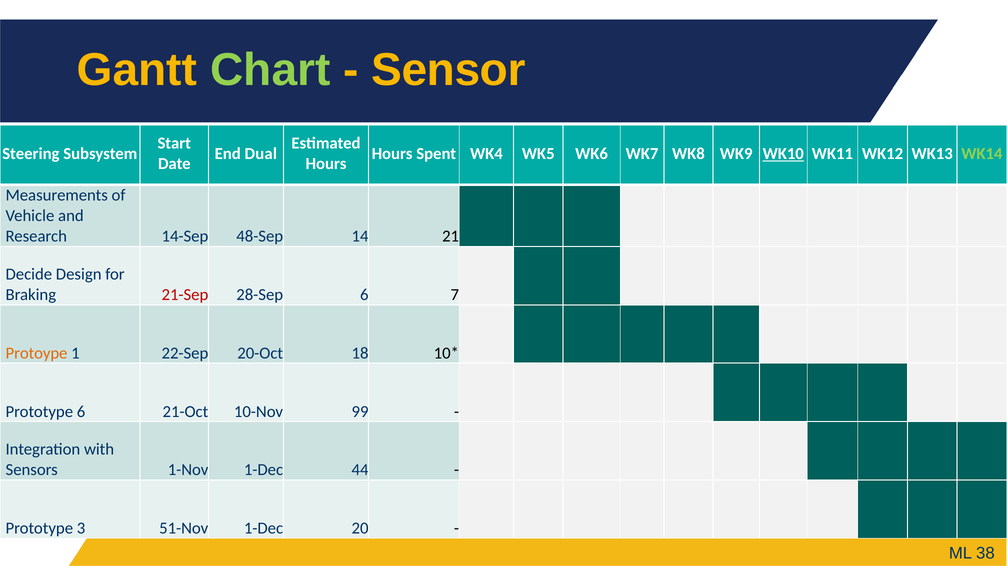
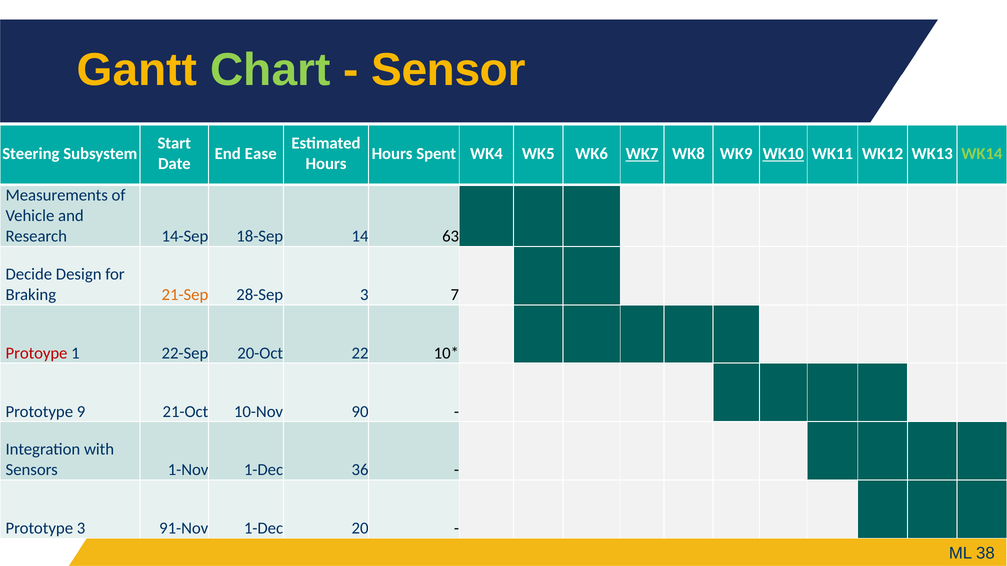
Dual: Dual -> Ease
WK7 underline: none -> present
48-Sep: 48-Sep -> 18-Sep
21: 21 -> 63
21-Sep colour: red -> orange
28-Sep 6: 6 -> 3
Protoype colour: orange -> red
18: 18 -> 22
Prototype 6: 6 -> 9
99: 99 -> 90
44: 44 -> 36
51-Nov: 51-Nov -> 91-Nov
